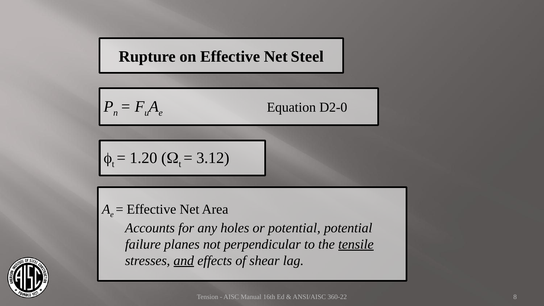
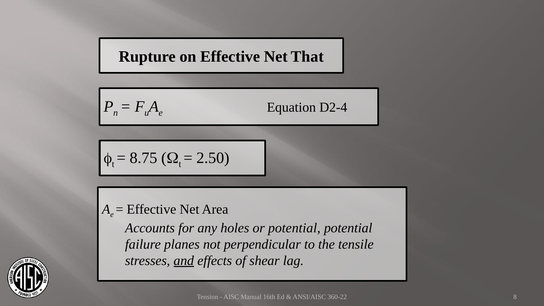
Steel: Steel -> That
D2-0: D2-0 -> D2-4
1.20: 1.20 -> 8.75
3.12: 3.12 -> 2.50
tensile underline: present -> none
